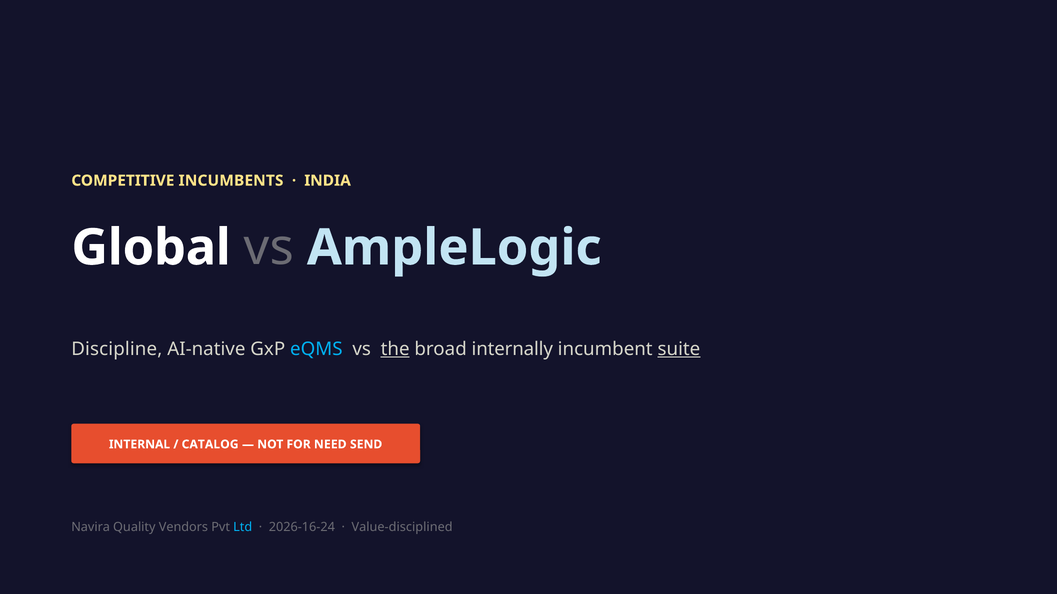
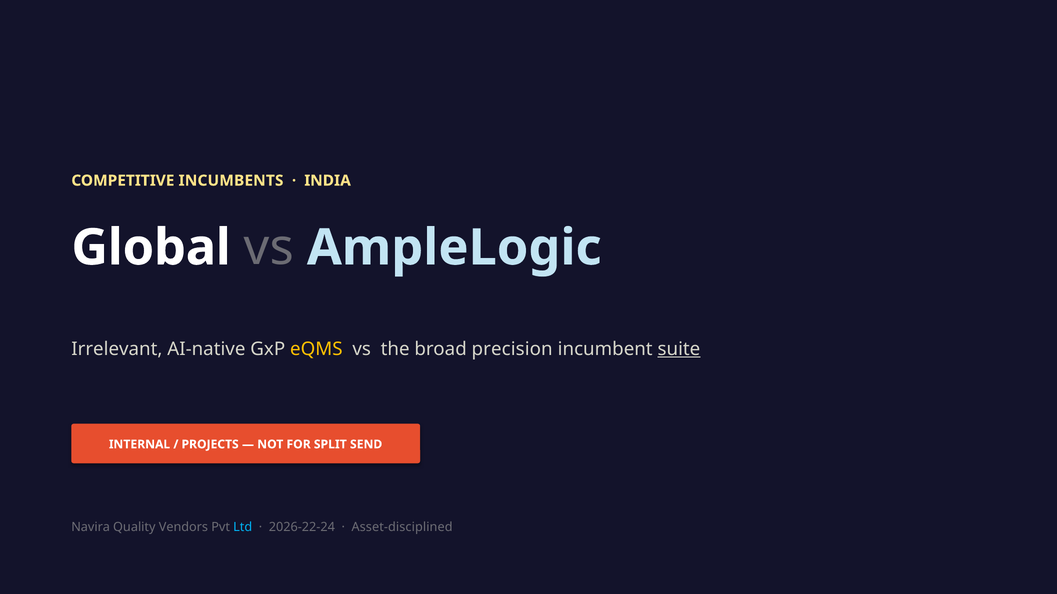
Discipline: Discipline -> Irrelevant
eQMS colour: light blue -> yellow
the underline: present -> none
internally: internally -> precision
CATALOG: CATALOG -> PROJECTS
NEED: NEED -> SPLIT
2026-16-24: 2026-16-24 -> 2026-22-24
Value-disciplined: Value-disciplined -> Asset-disciplined
